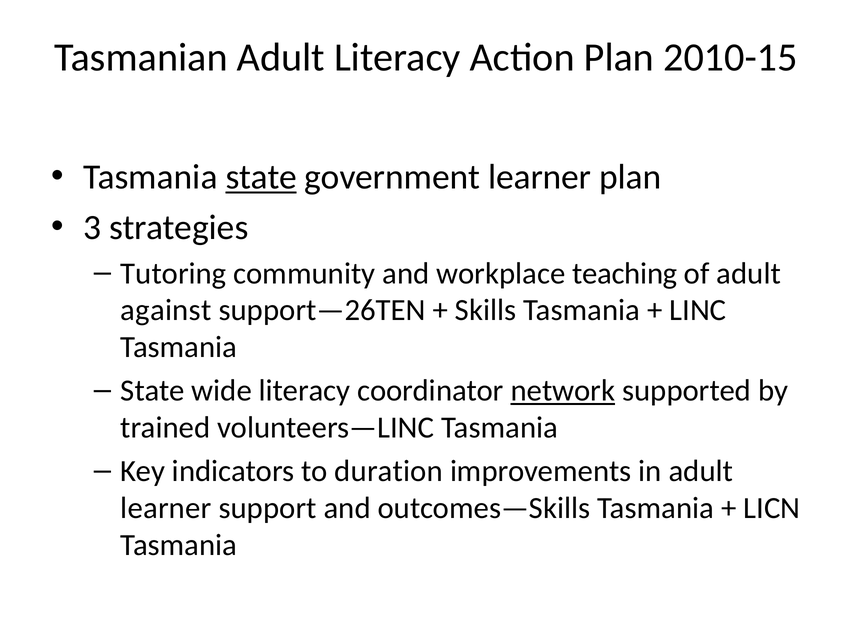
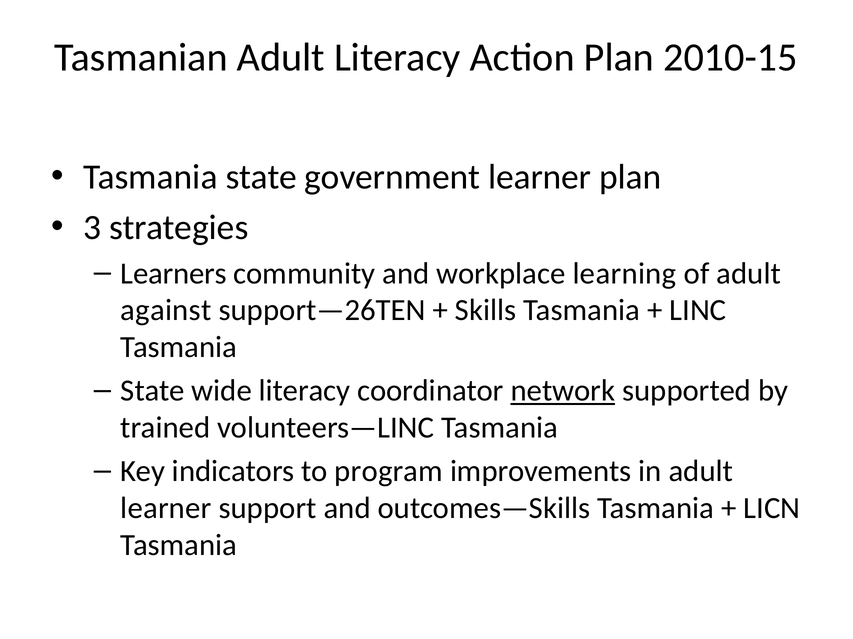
state at (261, 177) underline: present -> none
Tutoring: Tutoring -> Learners
teaching: teaching -> learning
duration: duration -> program
